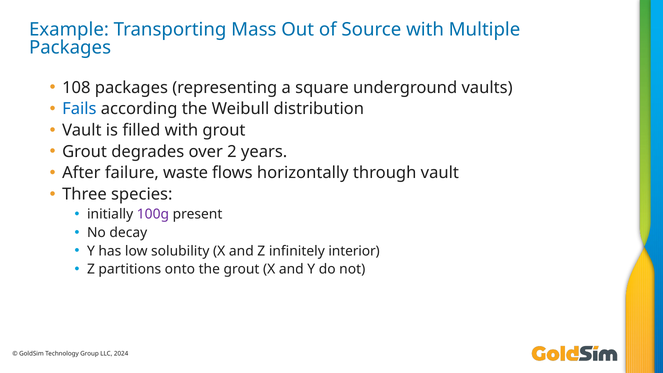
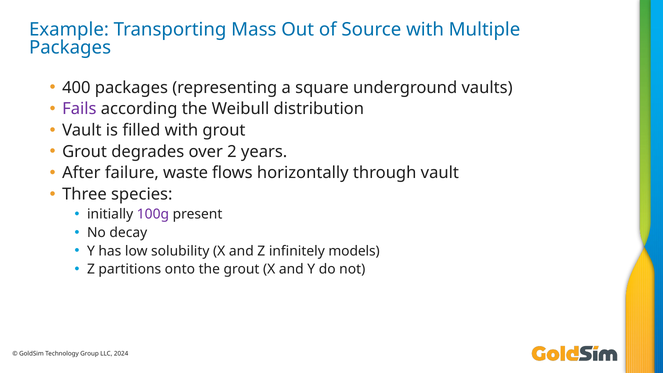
108: 108 -> 400
Fails colour: blue -> purple
interior: interior -> models
